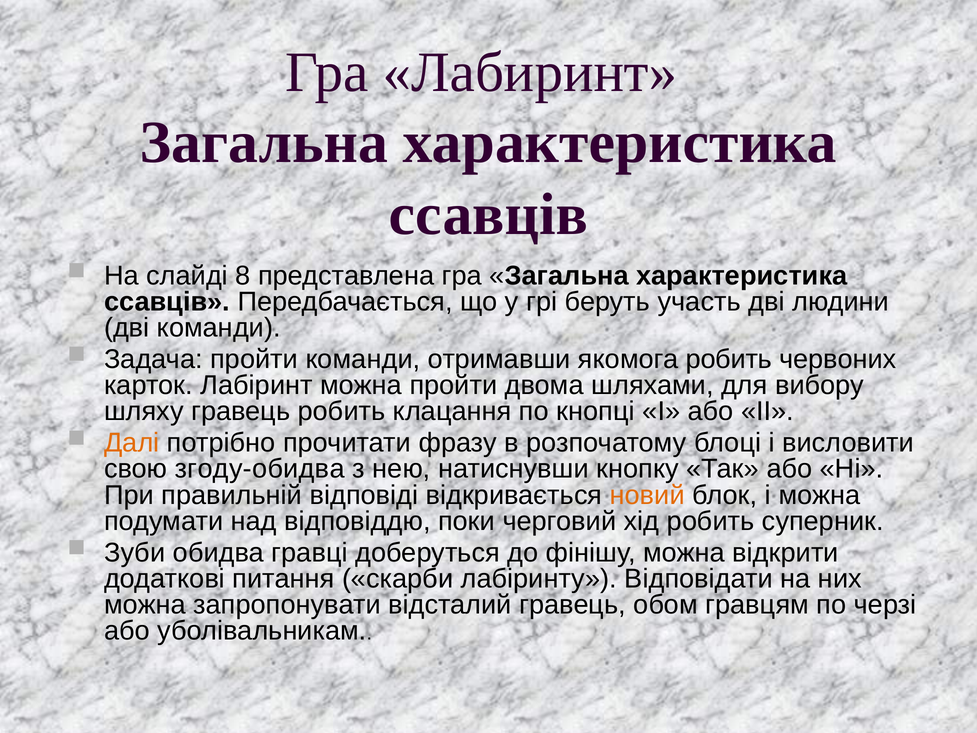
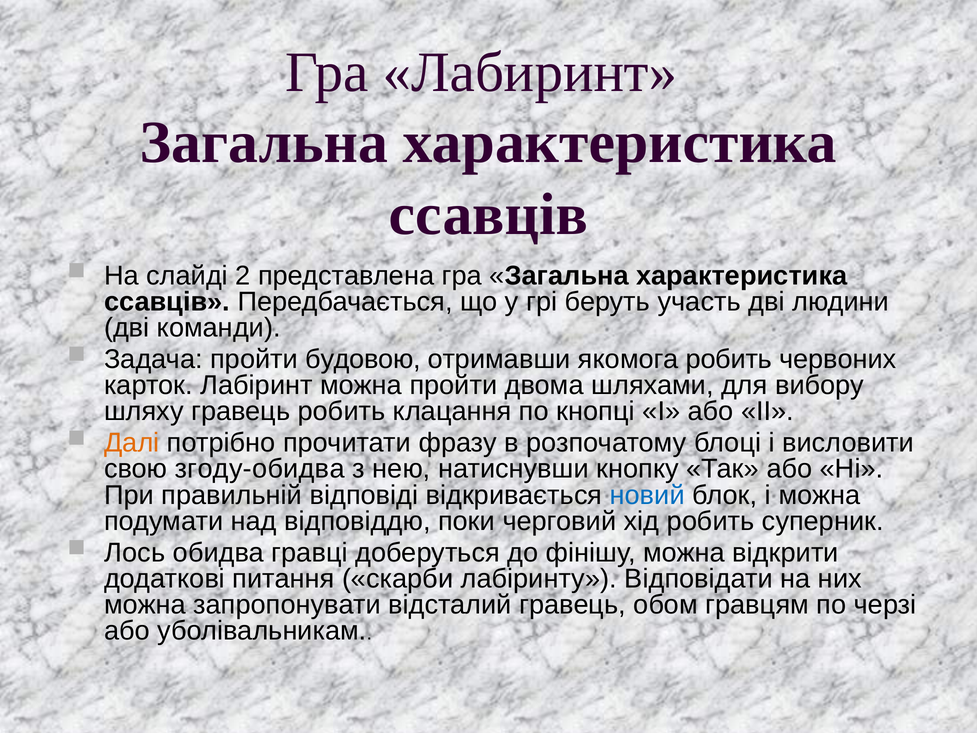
8: 8 -> 2
пройти команди: команди -> будовою
новий colour: orange -> blue
Зуби: Зуби -> Лось
